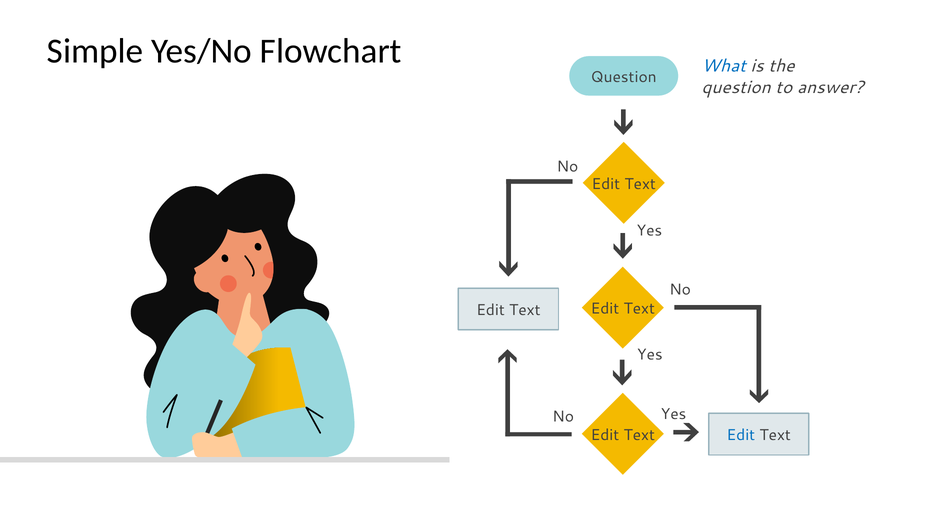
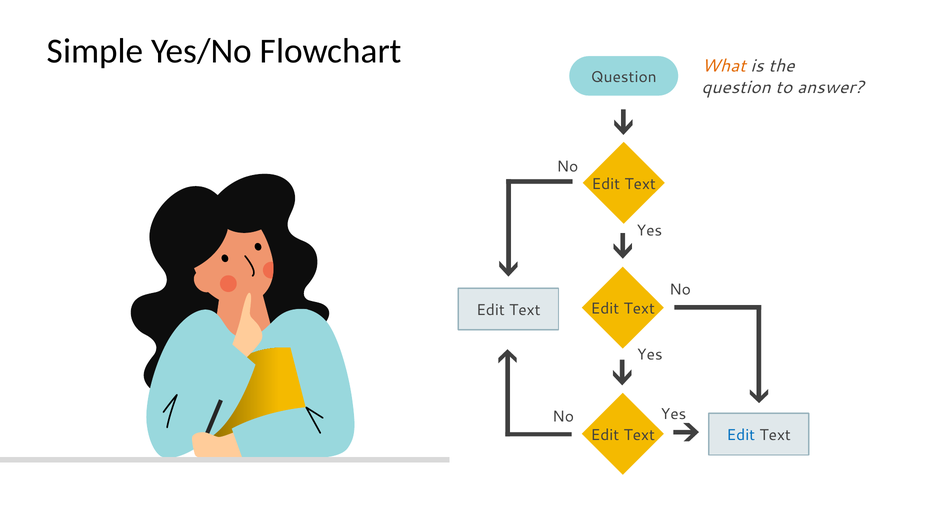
What colour: blue -> orange
